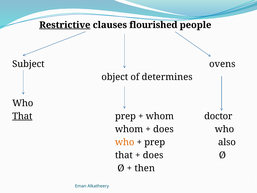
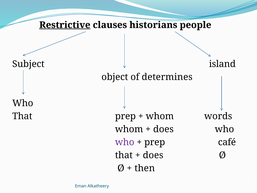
flourished: flourished -> historians
ovens: ovens -> island
That at (22, 116) underline: present -> none
doctor: doctor -> words
who at (125, 142) colour: orange -> purple
also: also -> café
